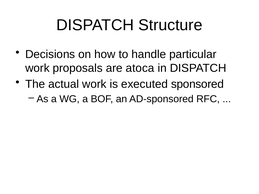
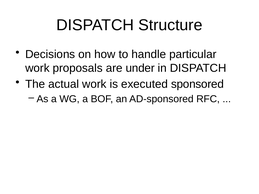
atoca: atoca -> under
